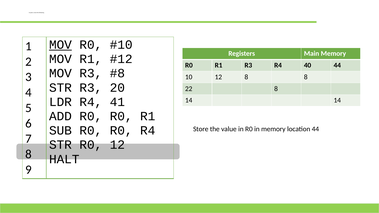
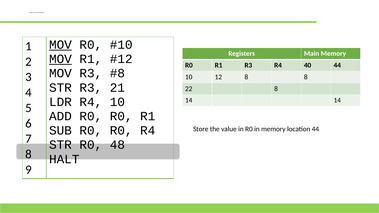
MOV at (60, 59) underline: none -> present
20: 20 -> 21
R4 41: 41 -> 10
R0 12: 12 -> 48
